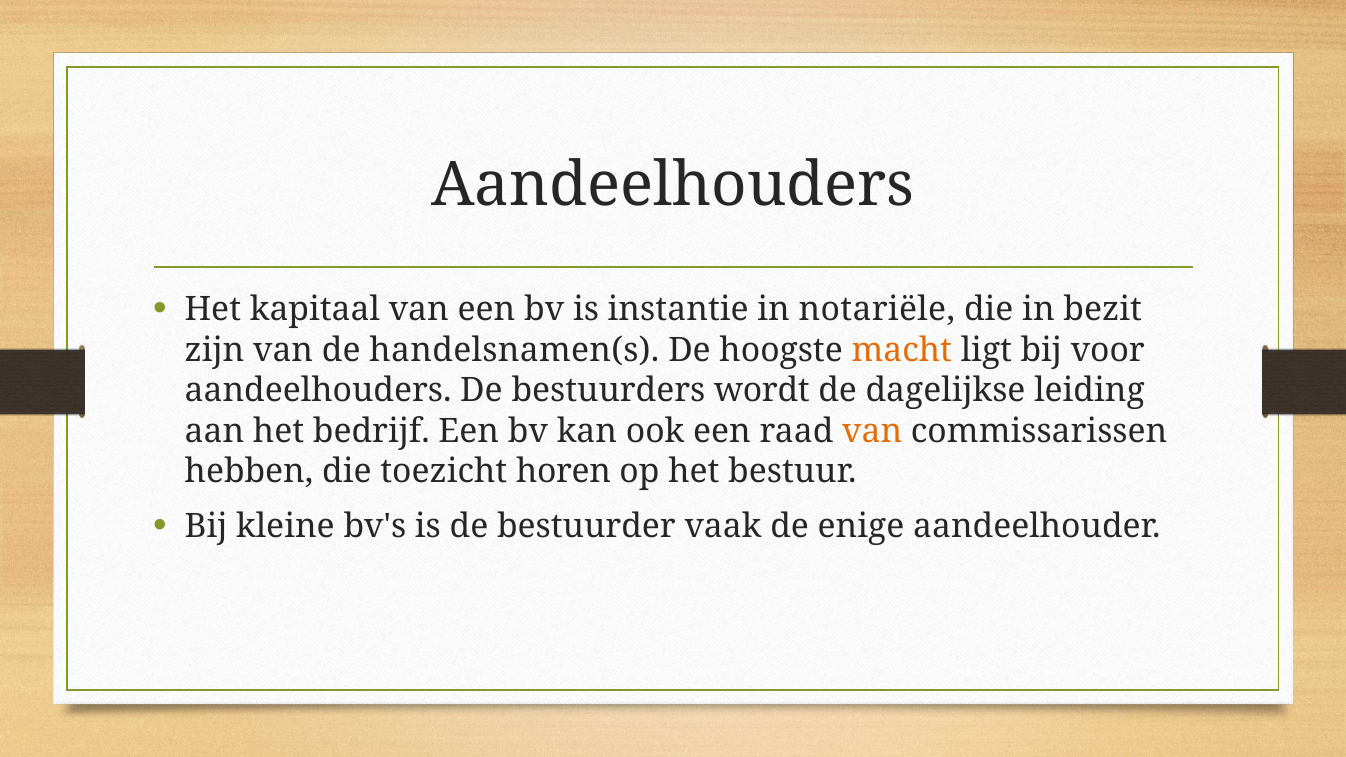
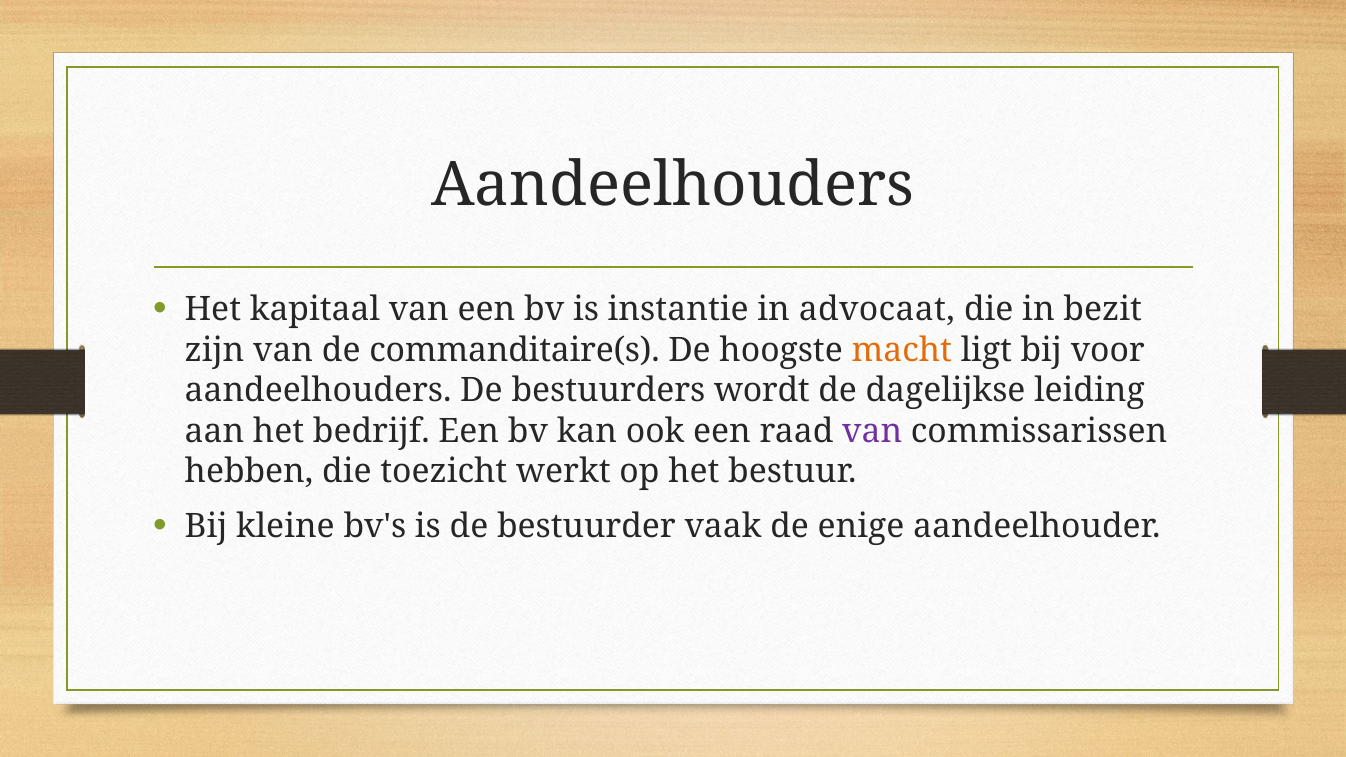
notariële: notariële -> advocaat
handelsnamen(s: handelsnamen(s -> commanditaire(s
van at (872, 431) colour: orange -> purple
horen: horen -> werkt
